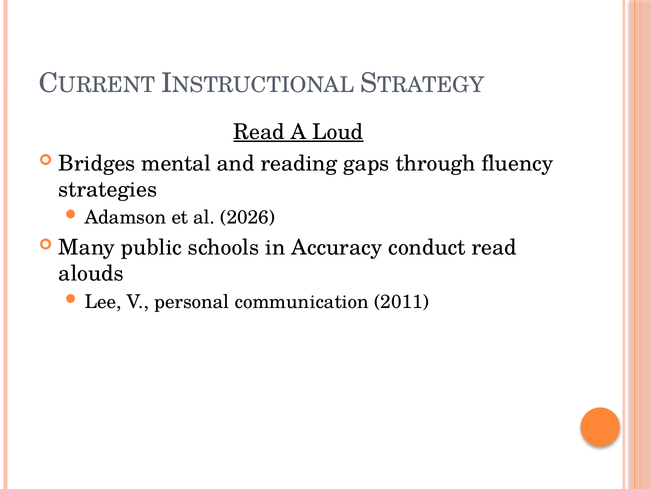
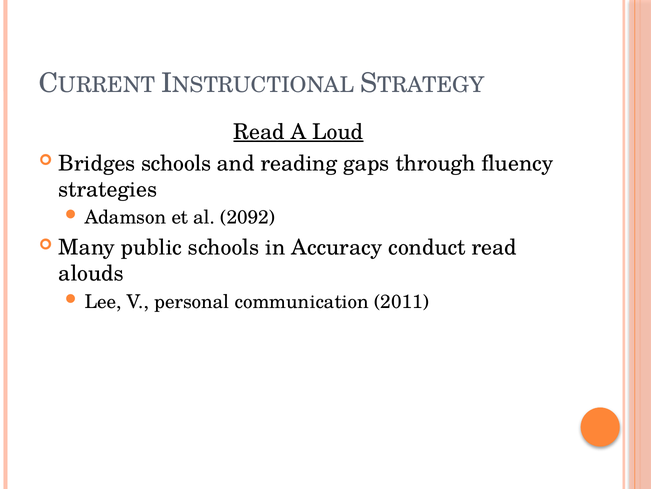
Bridges mental: mental -> schools
2026: 2026 -> 2092
